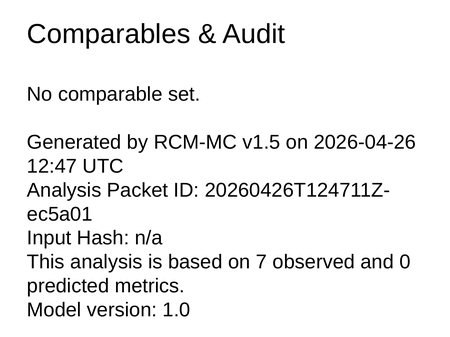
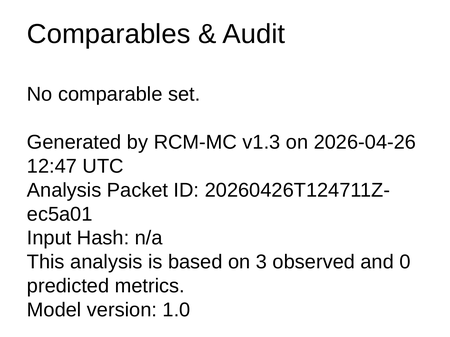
v1.5: v1.5 -> v1.3
7: 7 -> 3
